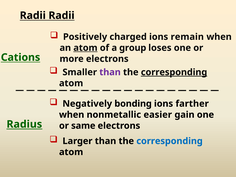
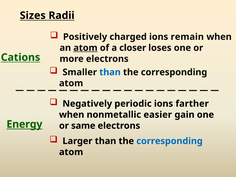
Radii at (33, 15): Radii -> Sizes
group: group -> closer
than at (110, 72) colour: purple -> blue
corresponding at (174, 72) underline: present -> none
bonding: bonding -> periodic
Radius: Radius -> Energy
